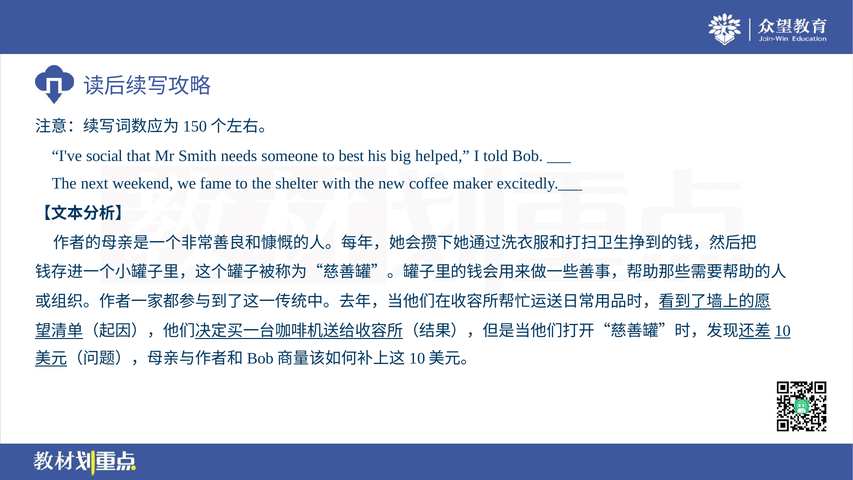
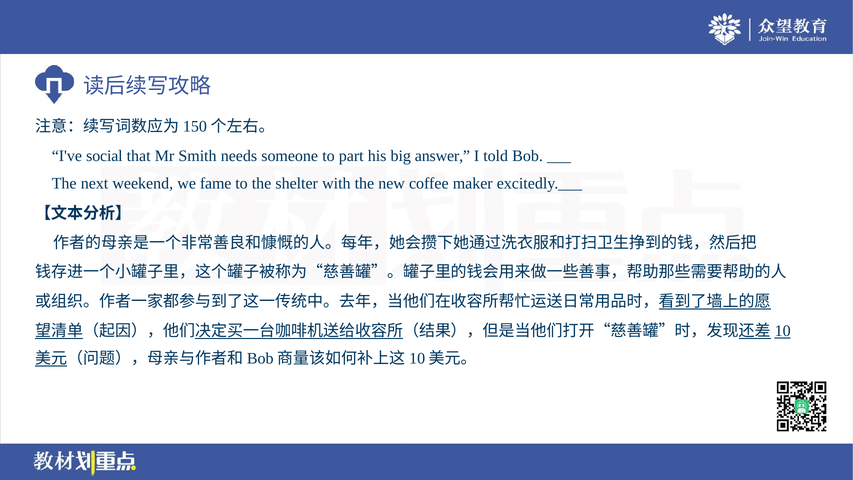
best: best -> part
helped: helped -> answer
